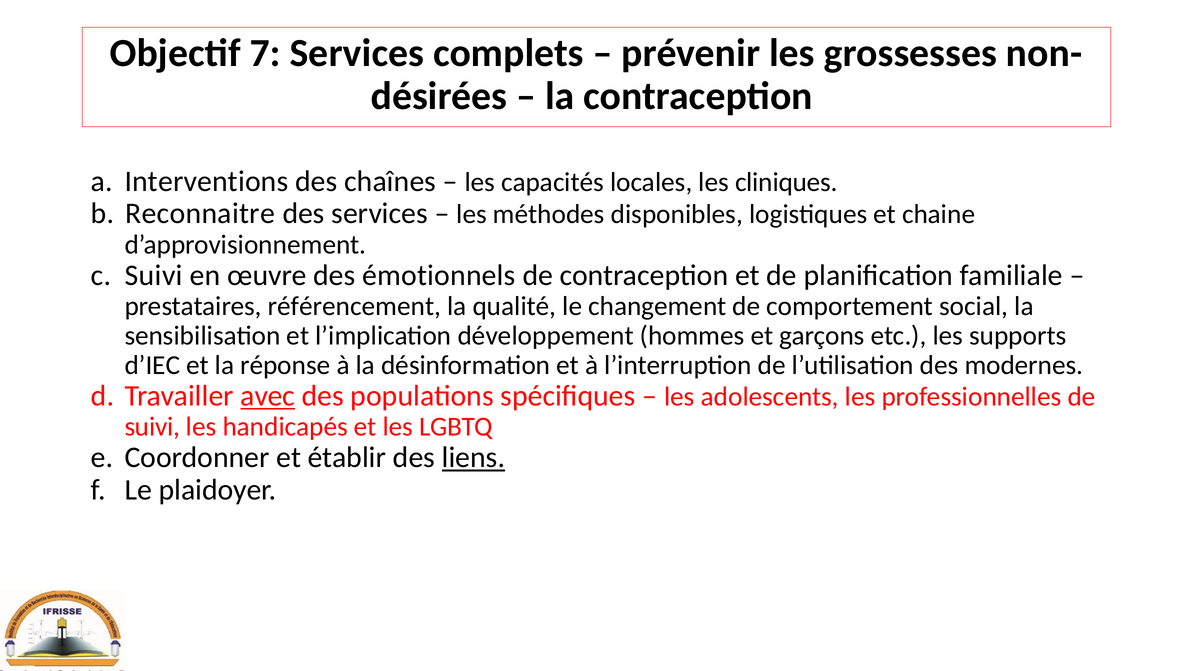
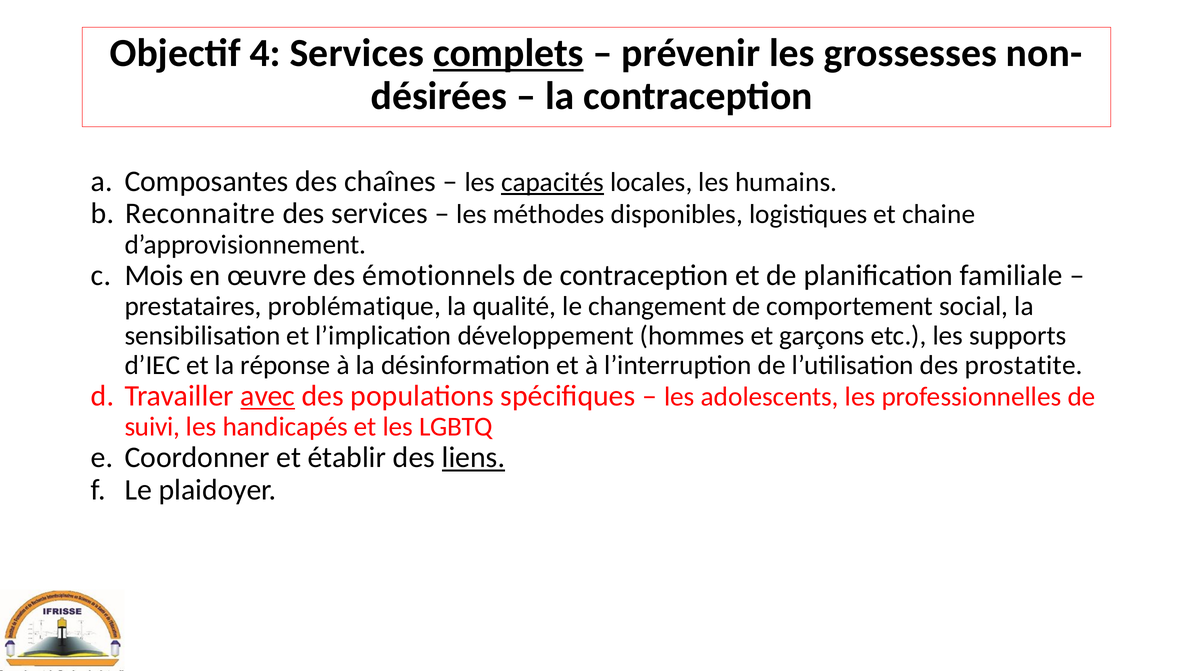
7: 7 -> 4
complets underline: none -> present
Interventions: Interventions -> Composantes
capacités underline: none -> present
cliniques: cliniques -> humains
Suivi at (154, 275): Suivi -> Mois
référencement: référencement -> problématique
modernes: modernes -> prostatite
